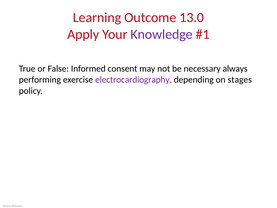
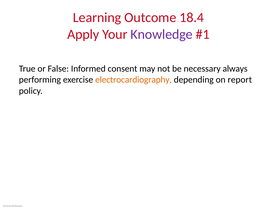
13.0: 13.0 -> 18.4
electrocardiography colour: purple -> orange
stages: stages -> report
